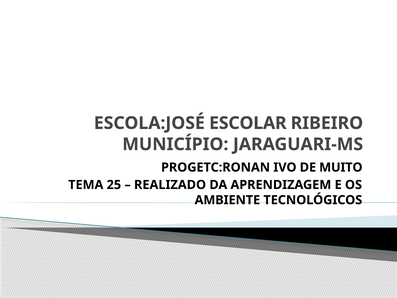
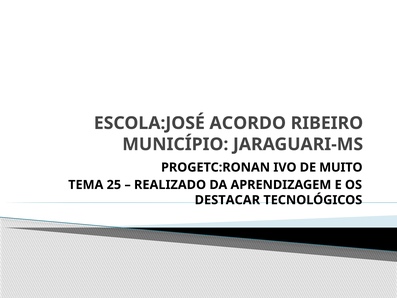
ESCOLAR: ESCOLAR -> ACORDO
AMBIENTE: AMBIENTE -> DESTACAR
